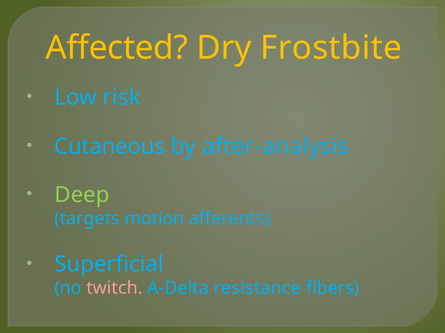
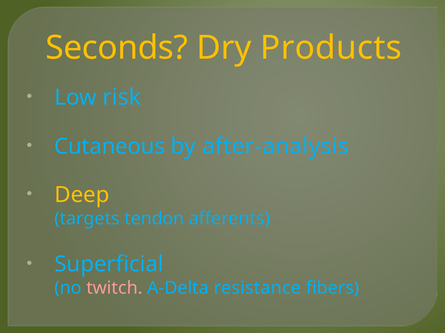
Affected: Affected -> Seconds
Frostbite: Frostbite -> Products
Deep colour: light green -> yellow
motion: motion -> tendon
